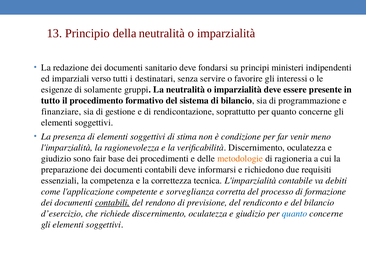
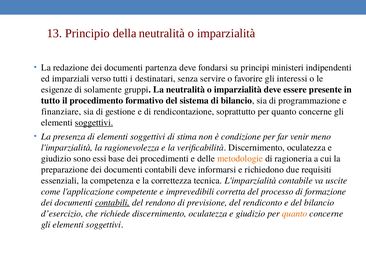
sanitario: sanitario -> partenza
soggettivi at (94, 122) underline: none -> present
fair: fair -> essi
debiti: debiti -> uscite
sorveglianza: sorveglianza -> imprevedibili
quanto at (295, 213) colour: blue -> orange
